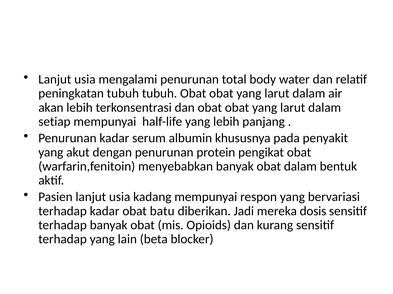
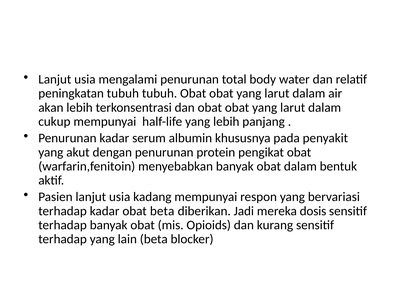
setiap: setiap -> cukup
obat batu: batu -> beta
